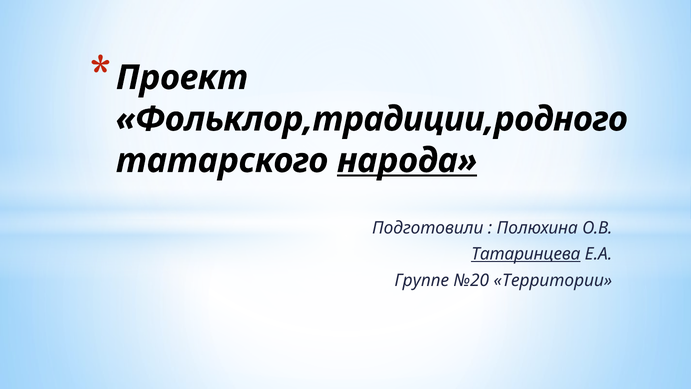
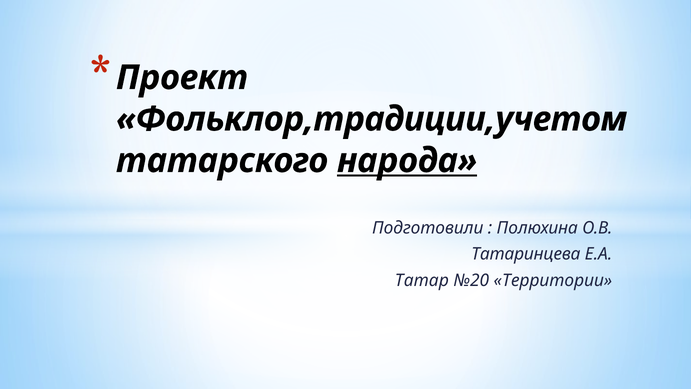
Фольклор,традиции,родного: Фольклор,традиции,родного -> Фольклор,традиции,учетом
Татаринцева underline: present -> none
Группе: Группе -> Татар
